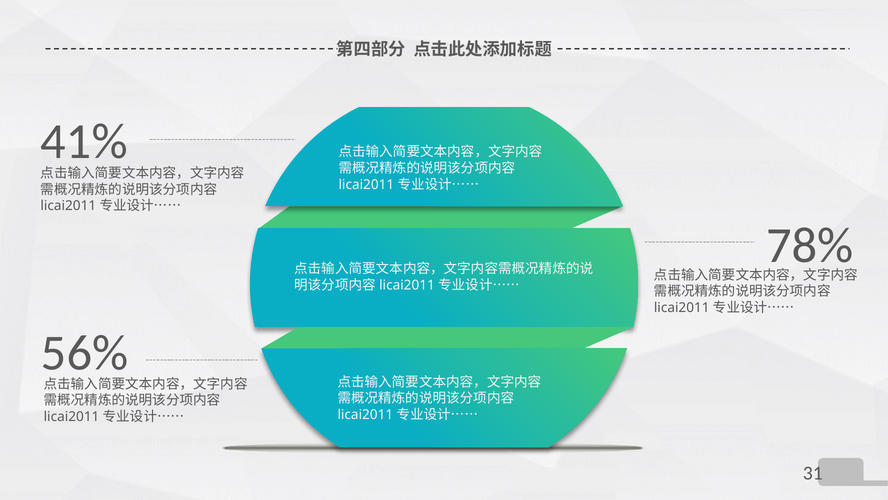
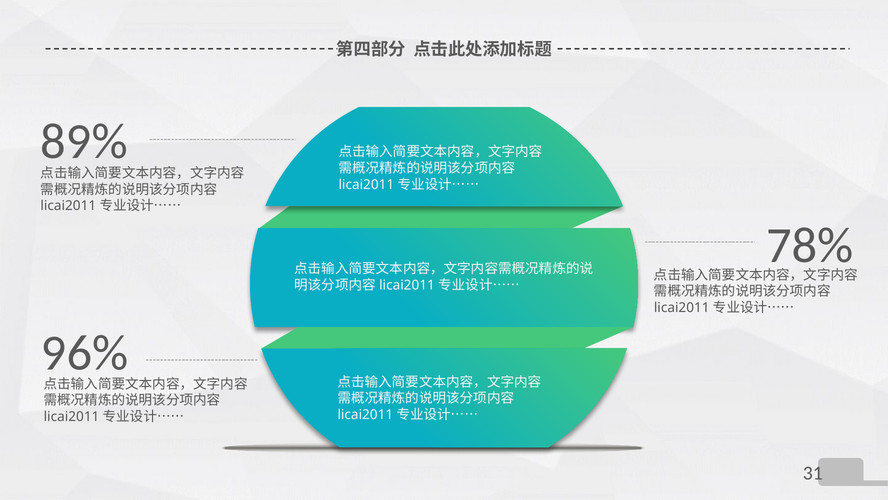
41%: 41% -> 89%
56%: 56% -> 96%
